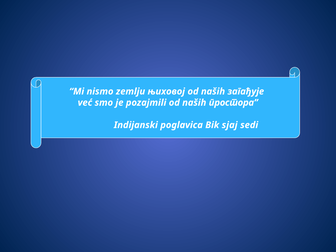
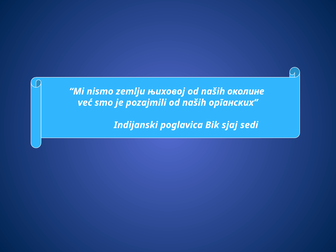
загађује: загађује -> околине
простора: простора -> органских
